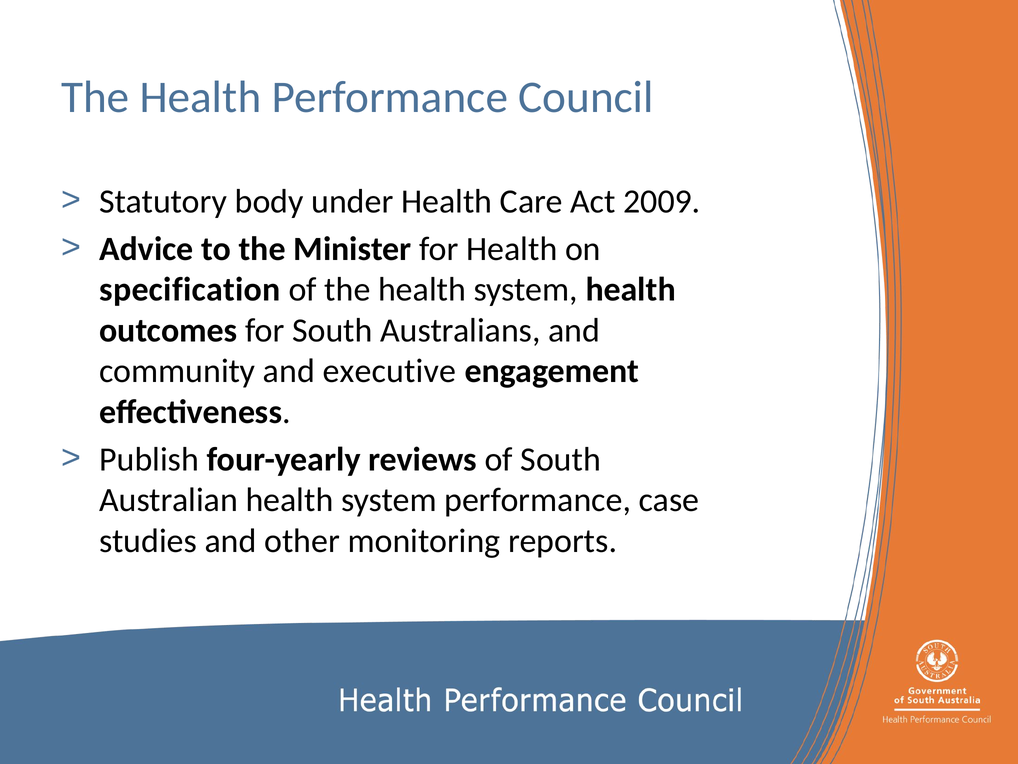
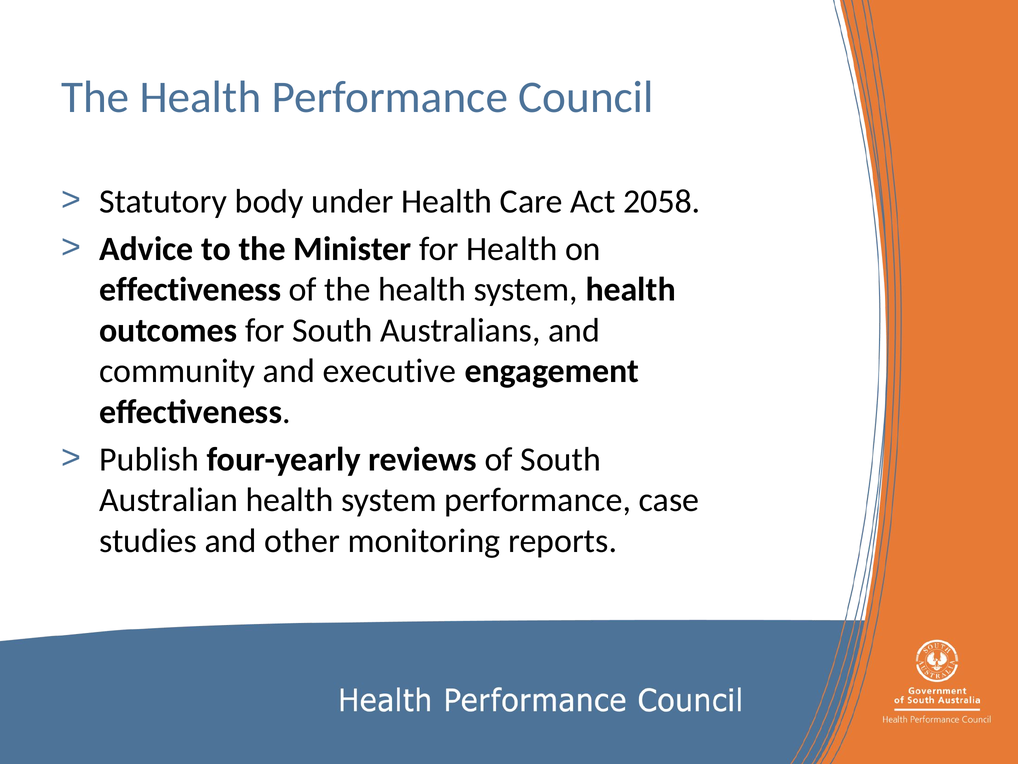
2009: 2009 -> 2058
specification at (190, 289): specification -> effectiveness
